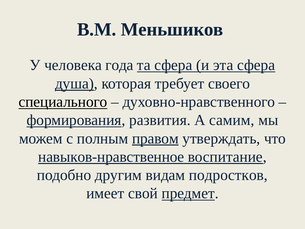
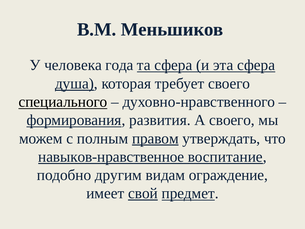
А самим: самим -> своего
подростков: подростков -> ограждение
свой underline: none -> present
